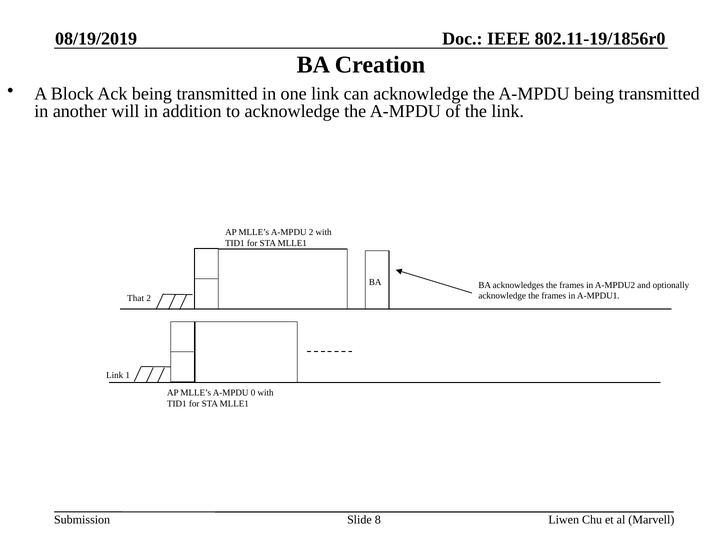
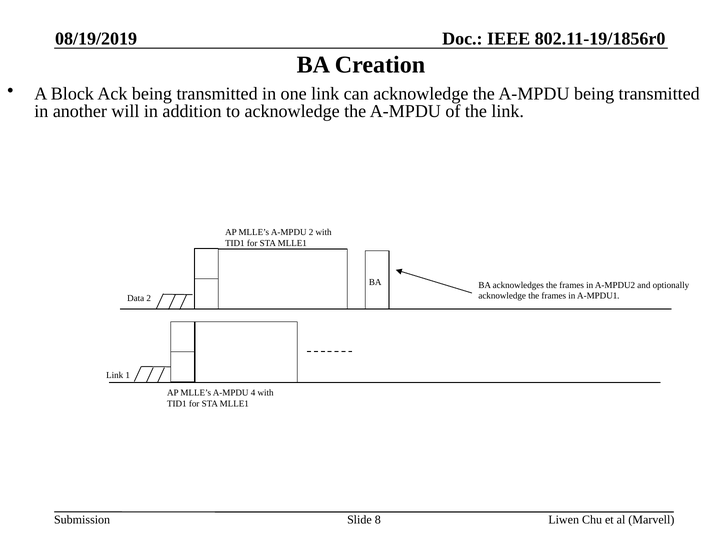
That: That -> Data
0: 0 -> 4
